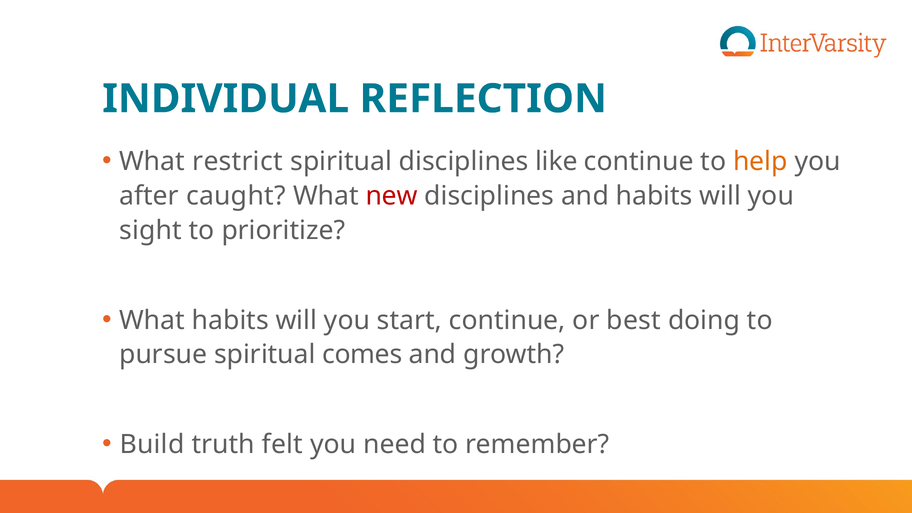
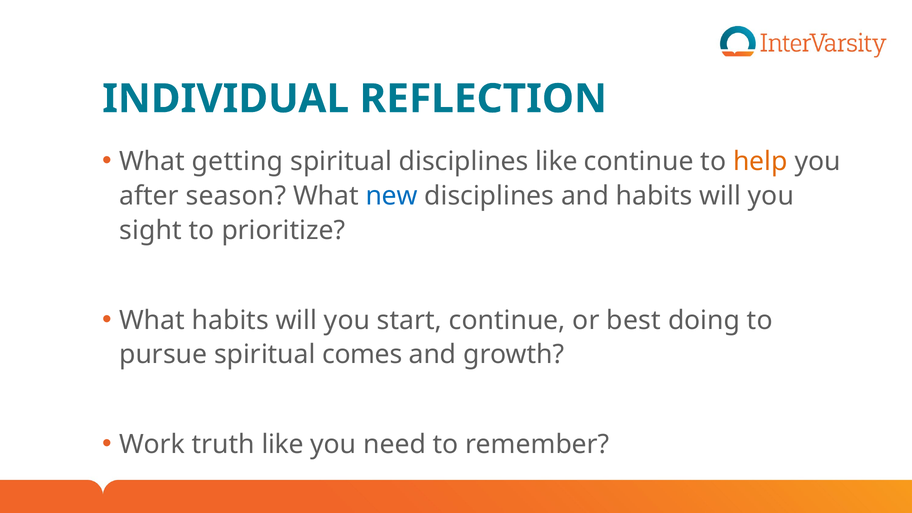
restrict: restrict -> getting
caught: caught -> season
new colour: red -> blue
Build: Build -> Work
truth felt: felt -> like
